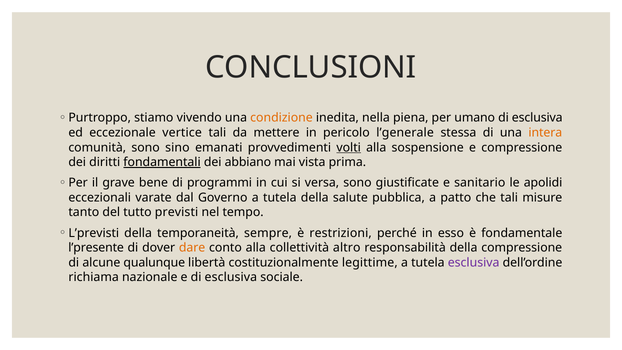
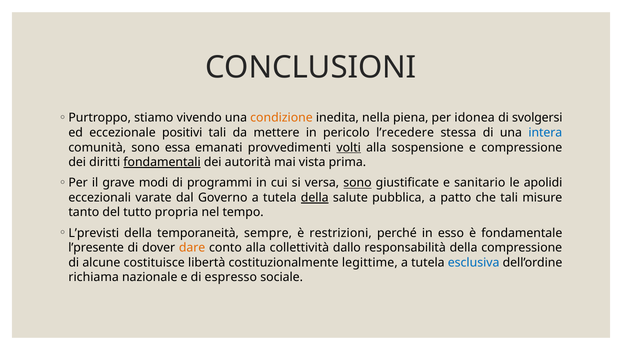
umano: umano -> idonea
esclusiva at (537, 118): esclusiva -> svolgersi
vertice: vertice -> positivi
l’generale: l’generale -> l’recedere
intera colour: orange -> blue
sino: sino -> essa
abbiano: abbiano -> autorità
bene: bene -> modi
sono at (357, 183) underline: none -> present
della at (315, 198) underline: none -> present
previsti: previsti -> propria
altro: altro -> dallo
qualunque: qualunque -> costituisce
esclusiva at (474, 262) colour: purple -> blue
e di esclusiva: esclusiva -> espresso
